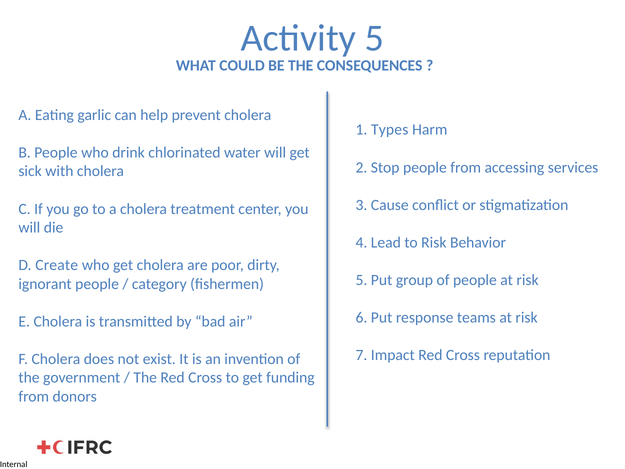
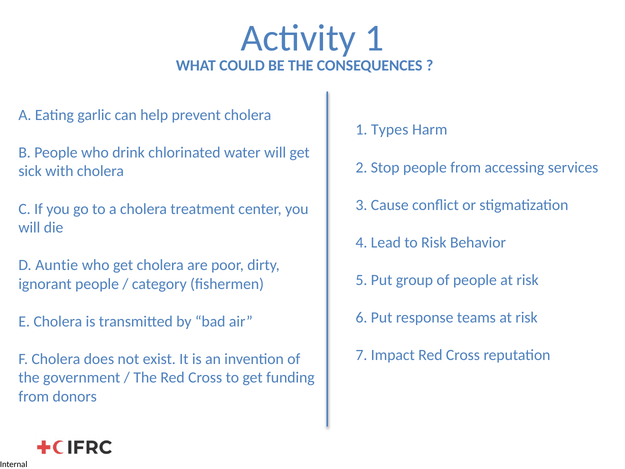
Activity 5: 5 -> 1
Create: Create -> Auntie
